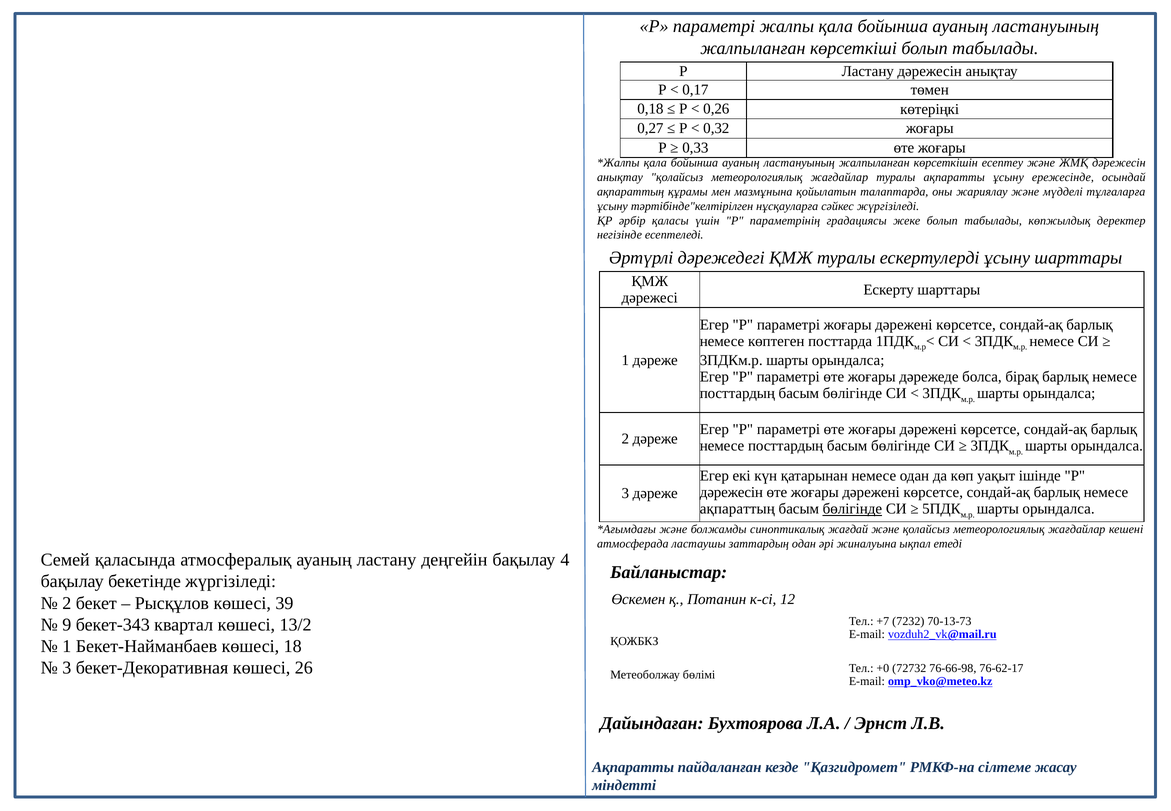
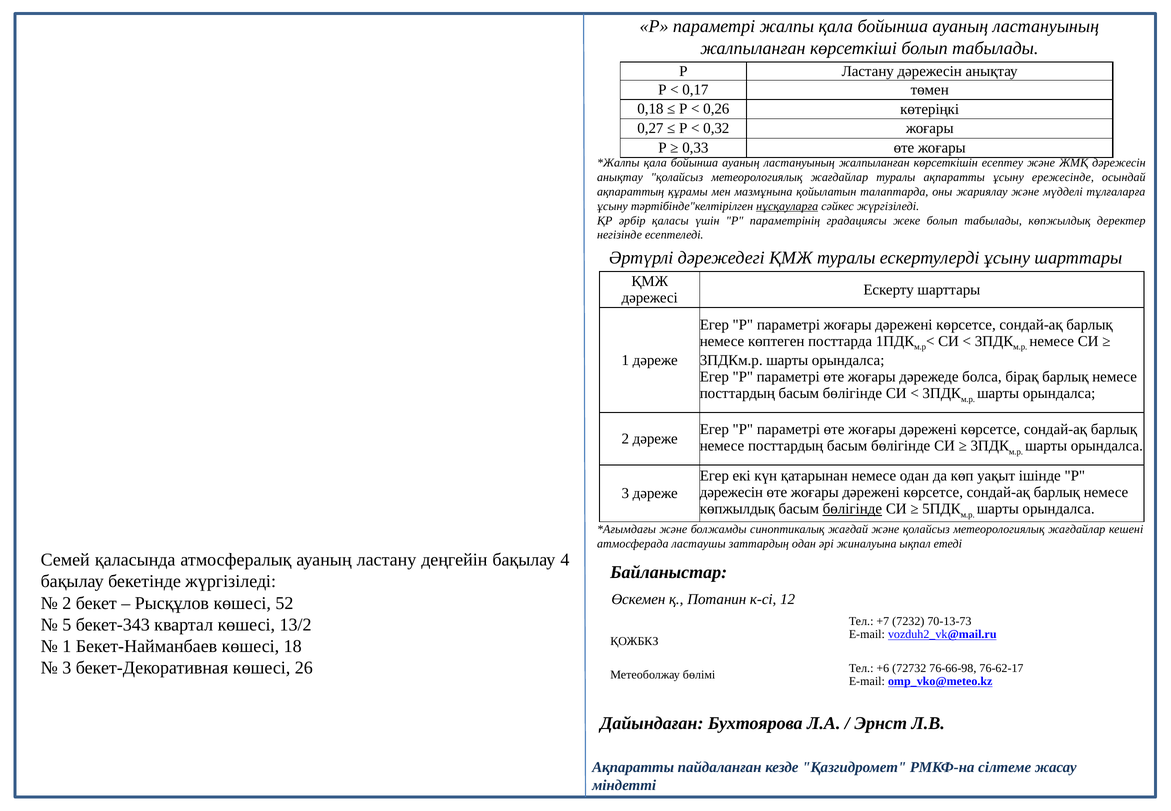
нұсқауларға underline: none -> present
ақпараттың at (737, 509): ақпараттың -> көпжылдық
39: 39 -> 52
9: 9 -> 5
+0: +0 -> +6
